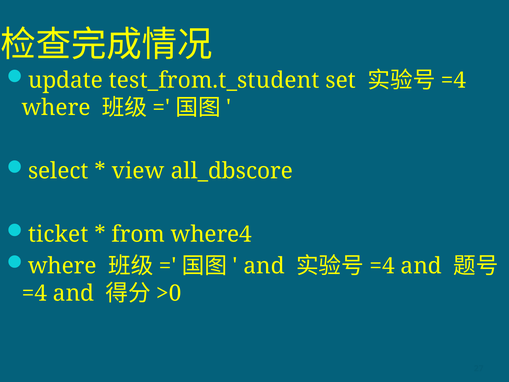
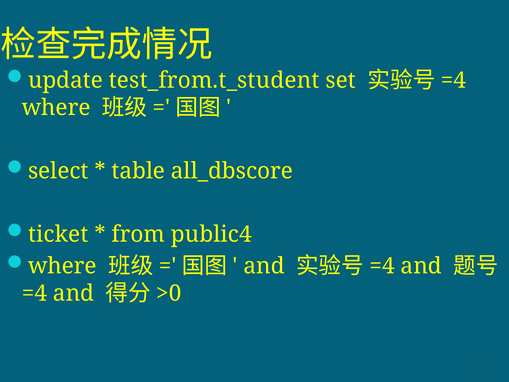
view: view -> table
where4: where4 -> public4
